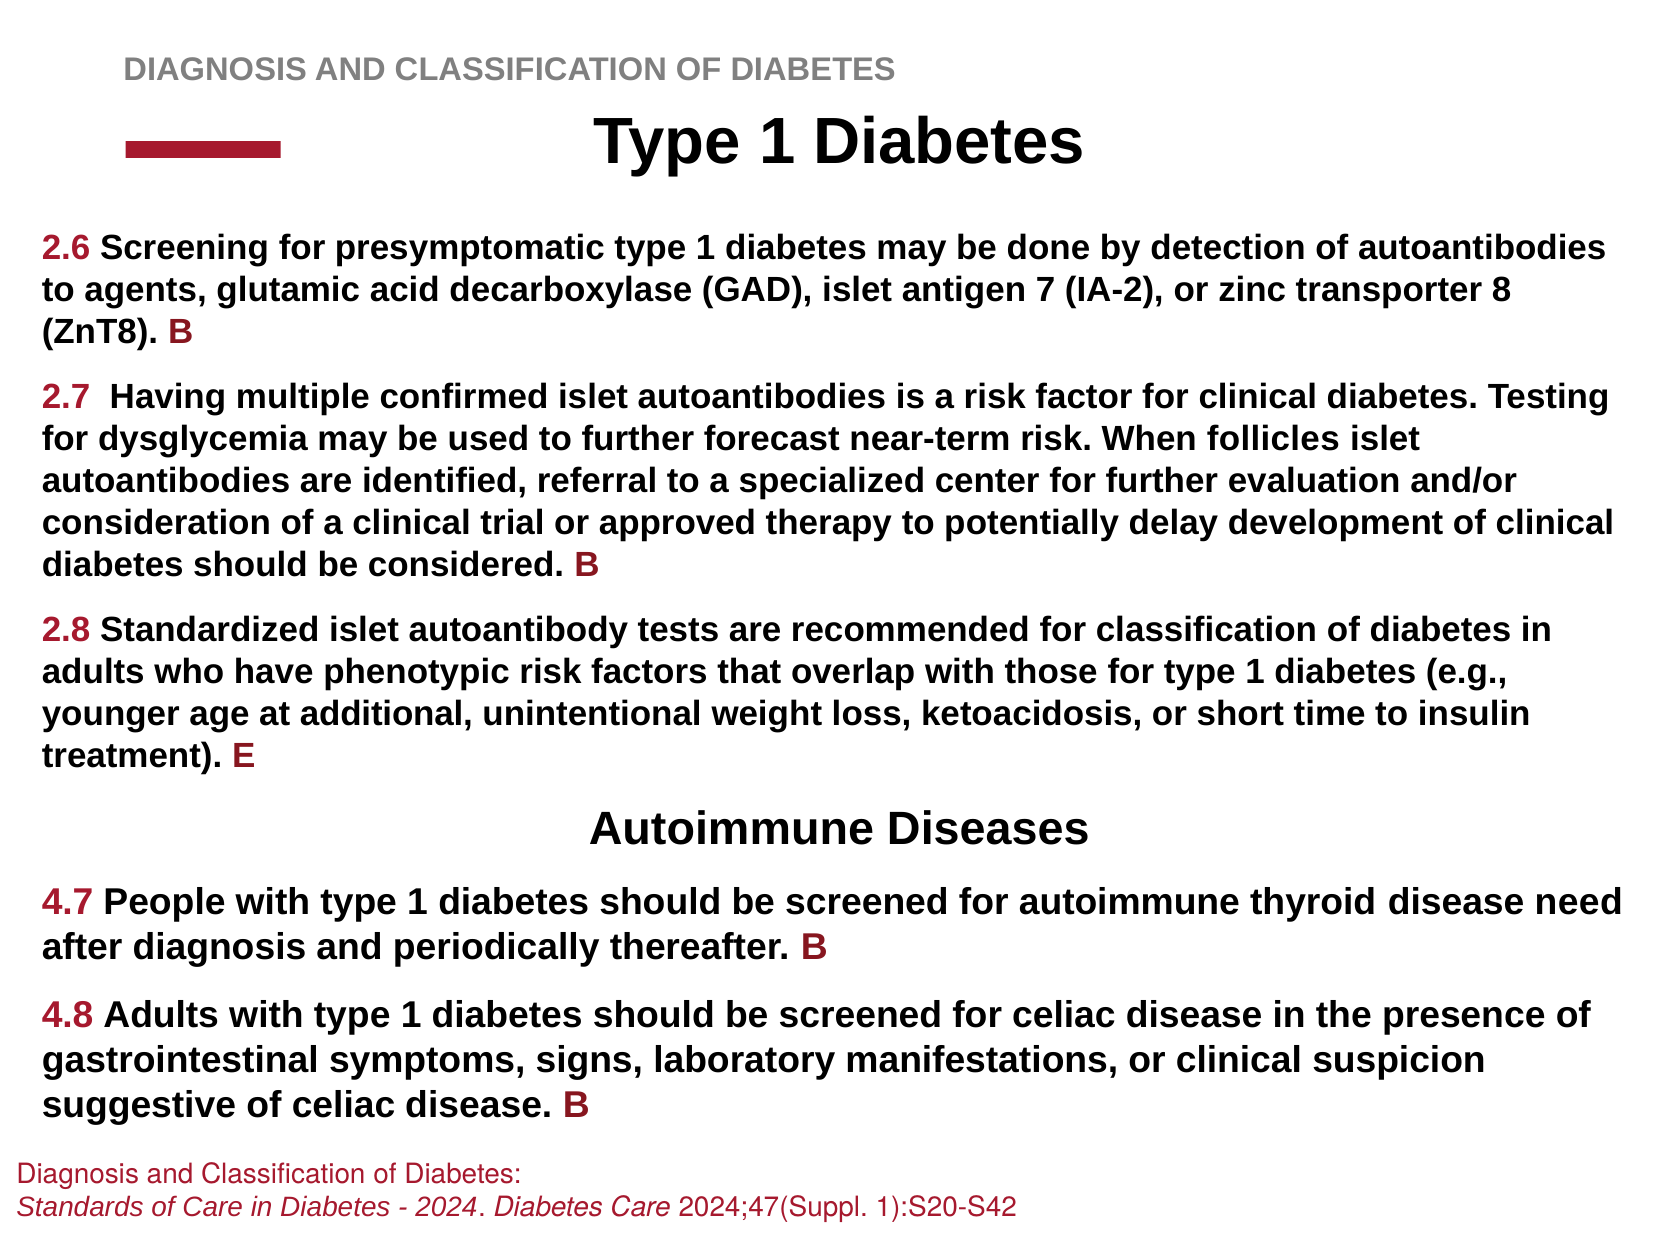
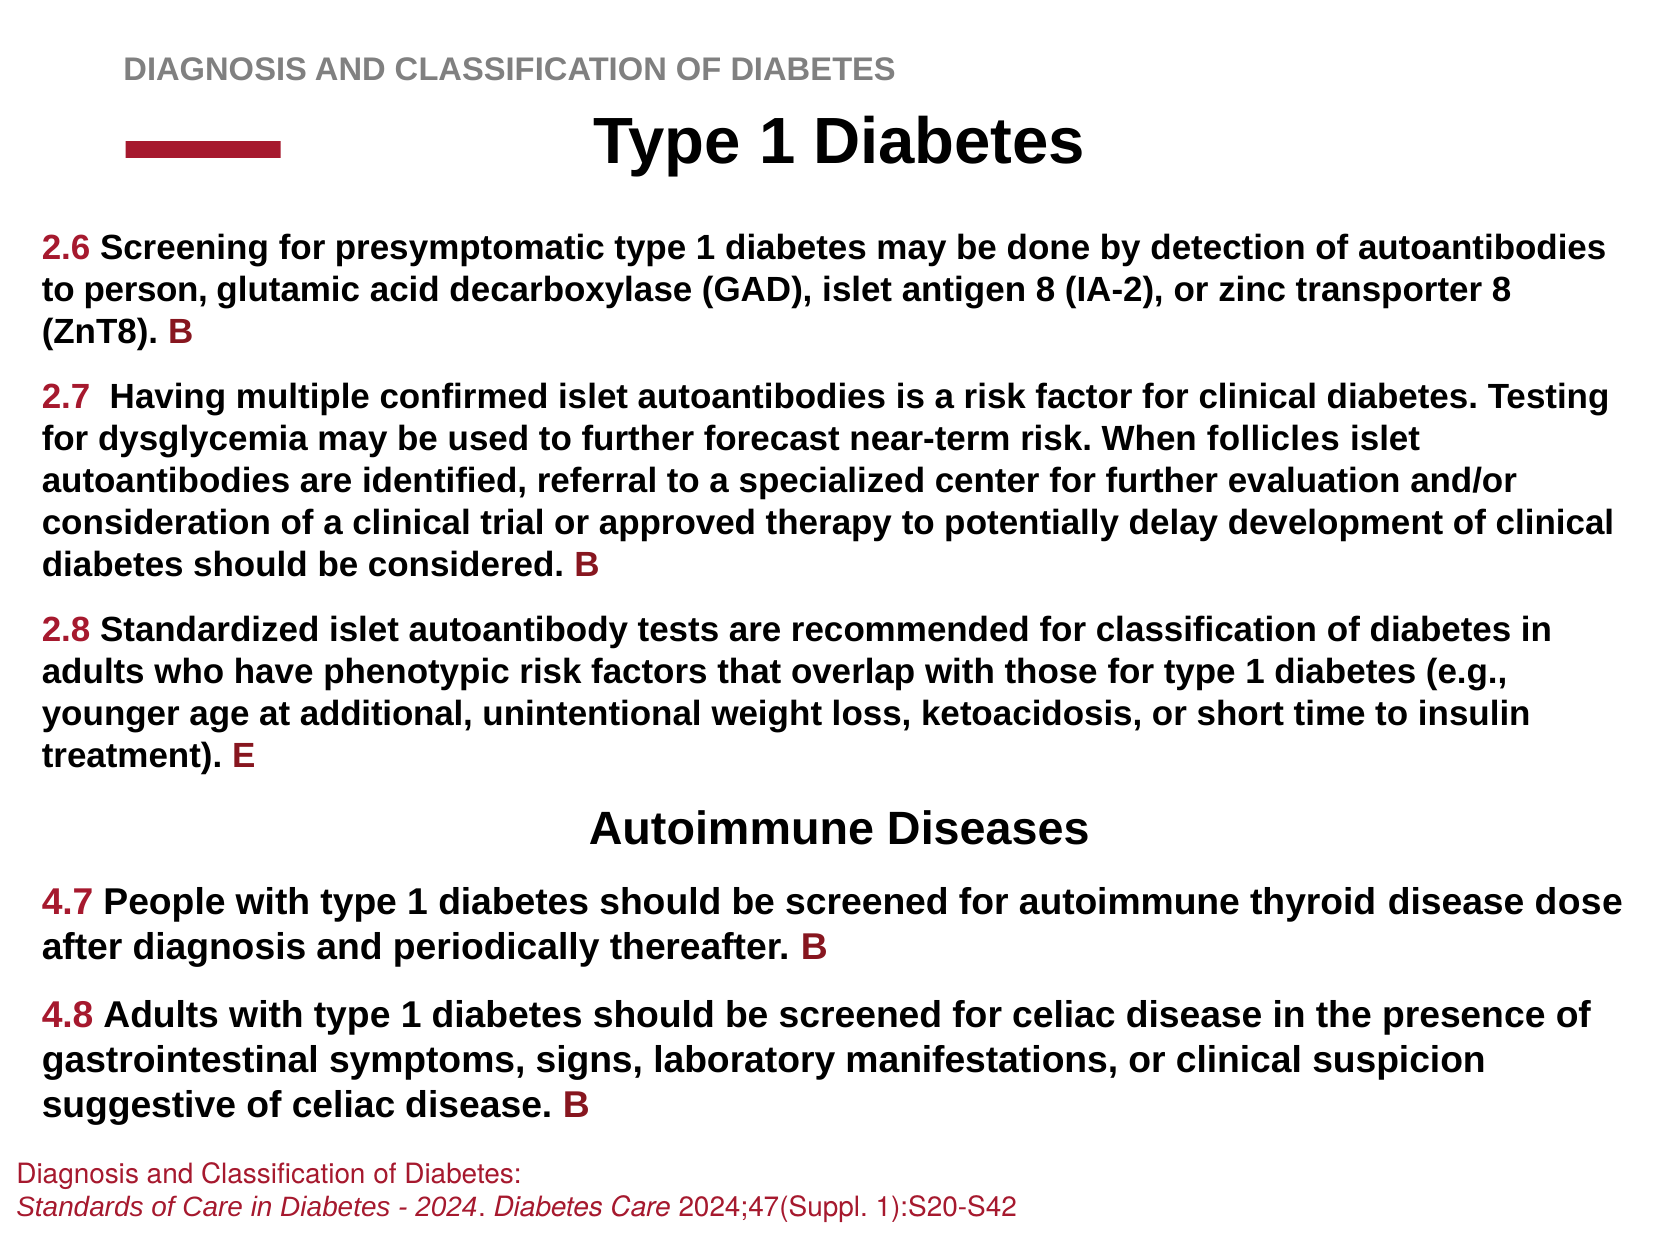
agents: agents -> person
antigen 7: 7 -> 8
need: need -> dose
